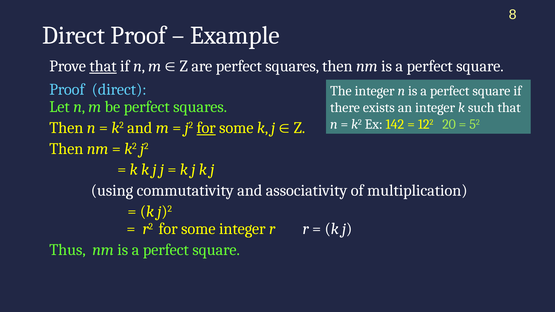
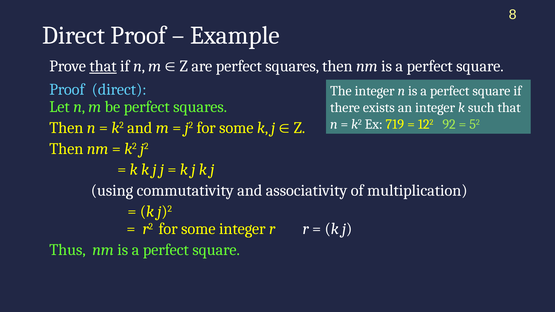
142: 142 -> 719
20: 20 -> 92
for at (206, 128) underline: present -> none
